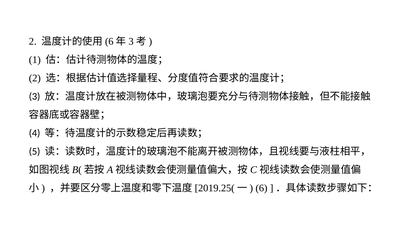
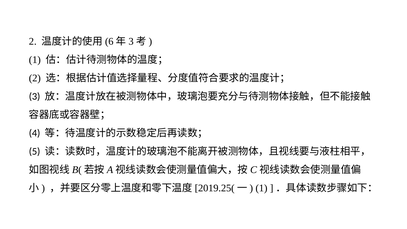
6 at (262, 188): 6 -> 1
